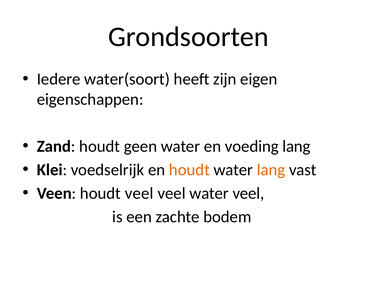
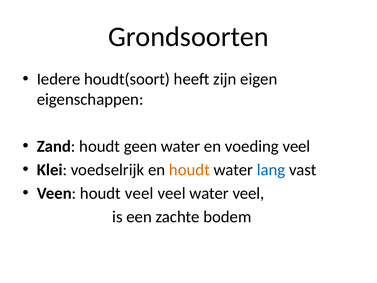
water(soort: water(soort -> houdt(soort
voeding lang: lang -> veel
lang at (271, 170) colour: orange -> blue
